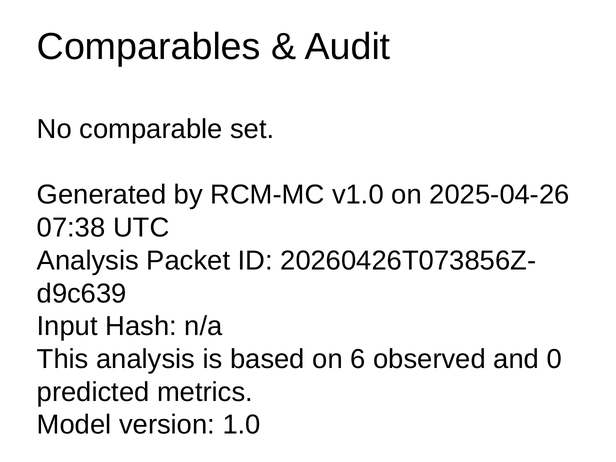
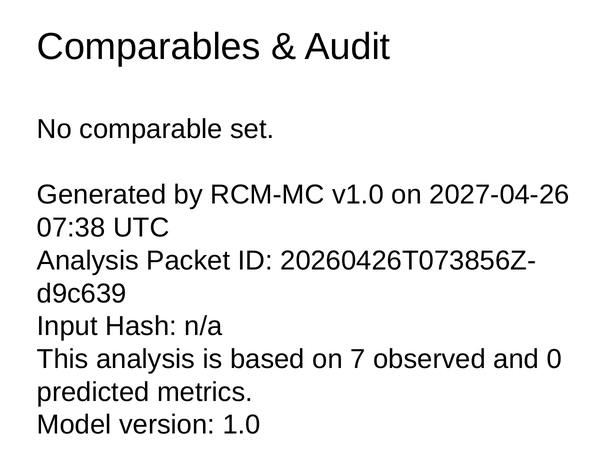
2025-04-26: 2025-04-26 -> 2027-04-26
6: 6 -> 7
